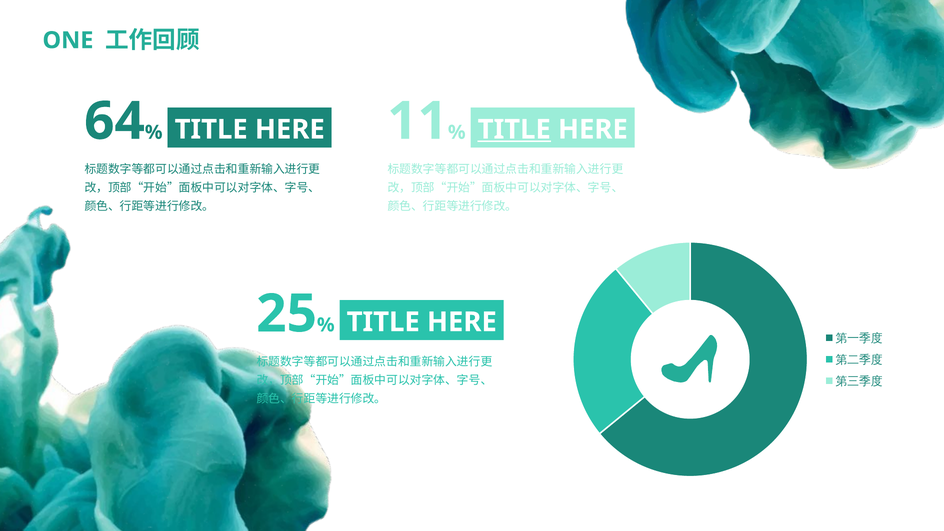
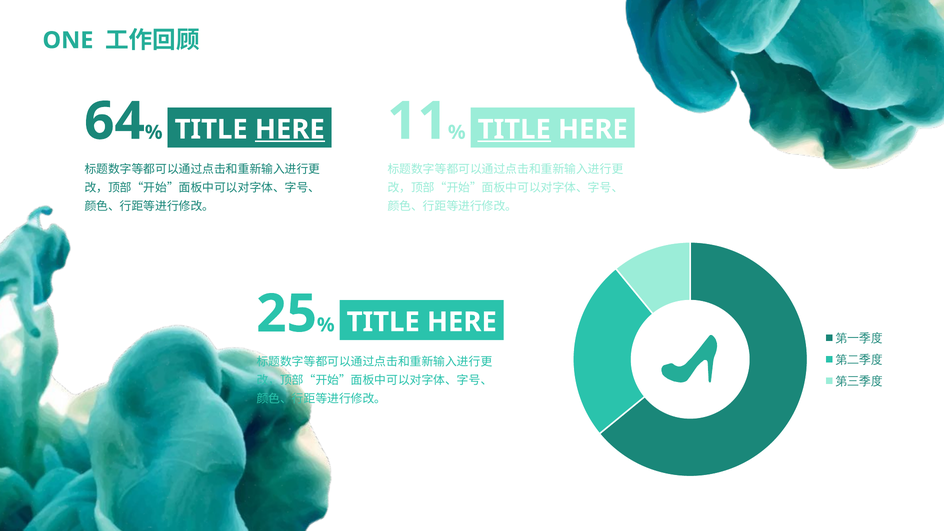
HERE at (290, 129) underline: none -> present
